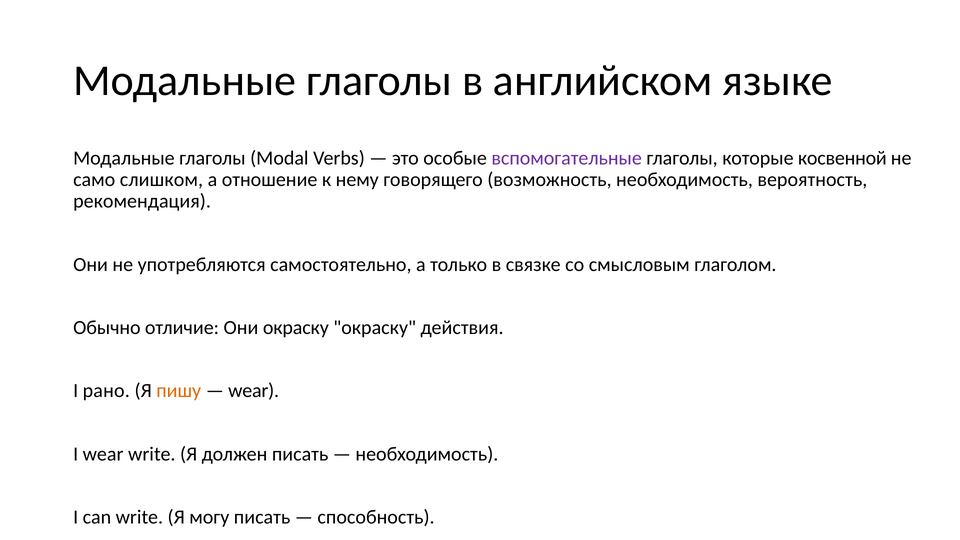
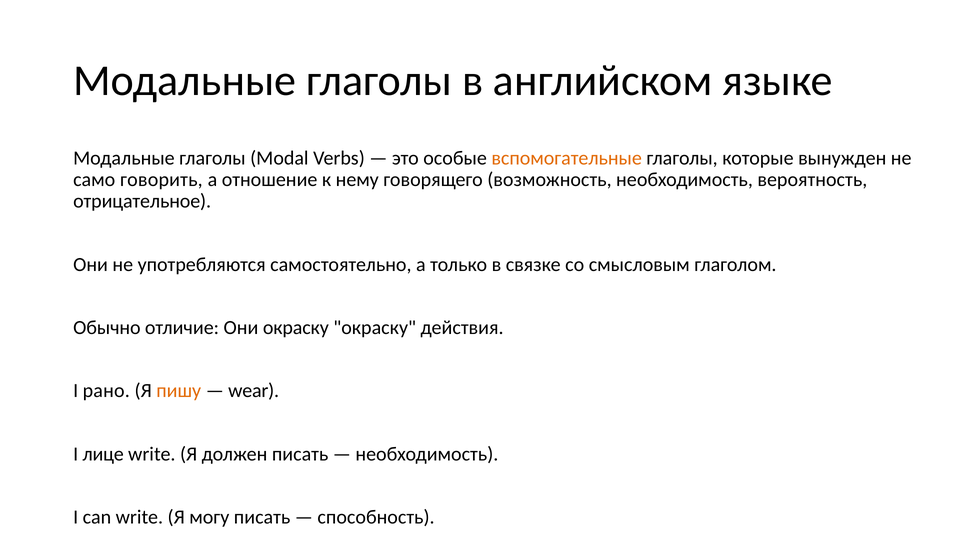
вспомогательные colour: purple -> orange
косвенной: косвенной -> вынужден
слишком: слишком -> говорить
рекомендация: рекомендация -> отрицательное
I wear: wear -> лице
